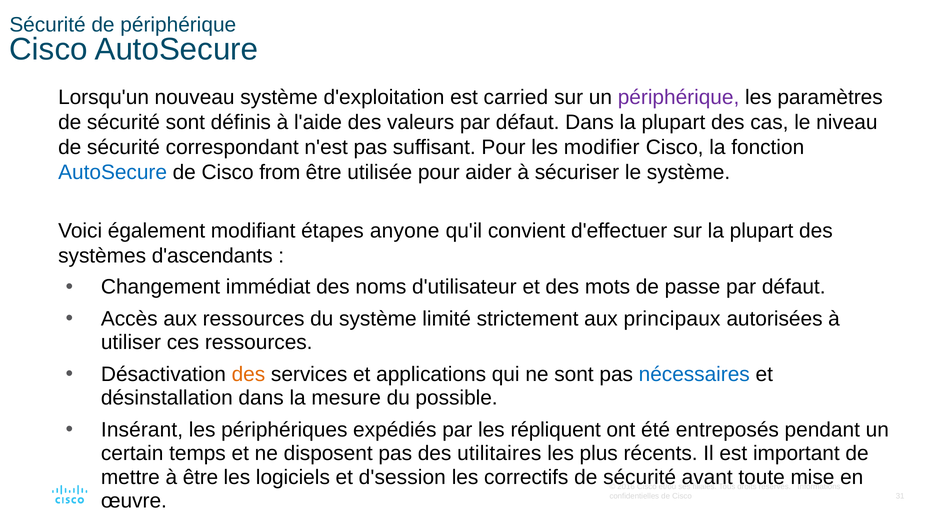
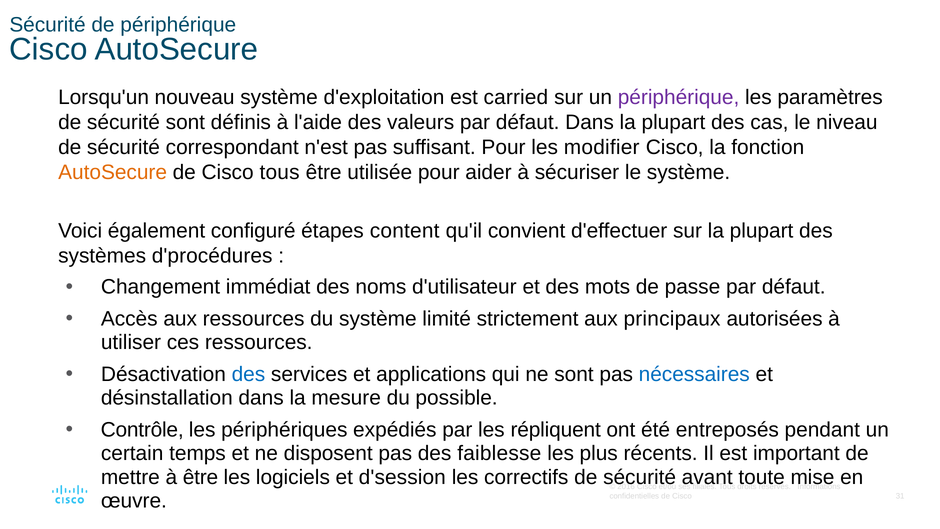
AutoSecure at (113, 172) colour: blue -> orange
Cisco from: from -> tous
modifiant: modifiant -> configuré
anyone: anyone -> content
d'ascendants: d'ascendants -> d'procédures
des at (248, 374) colour: orange -> blue
Insérant: Insérant -> Contrôle
utilitaires: utilitaires -> faiblesse
